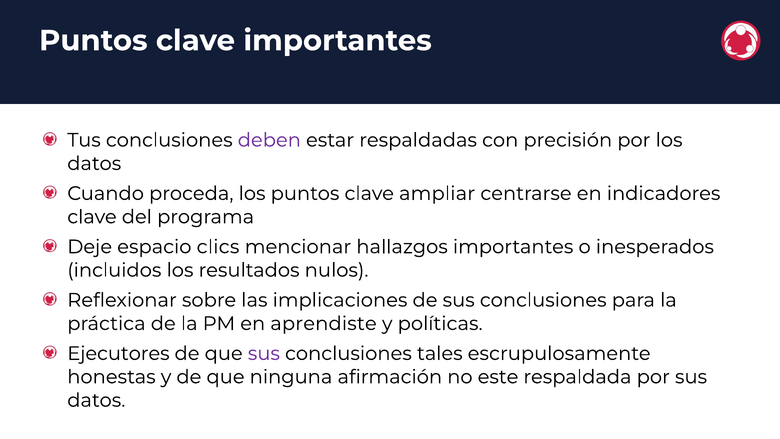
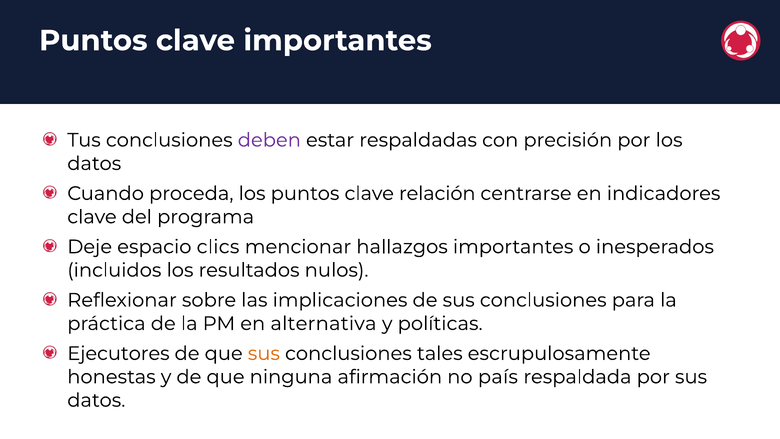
ampliar: ampliar -> relación
aprendiste: aprendiste -> alternativa
sus at (264, 353) colour: purple -> orange
este: este -> país
